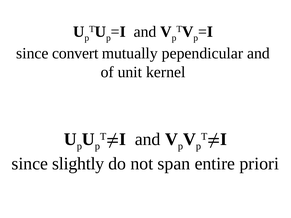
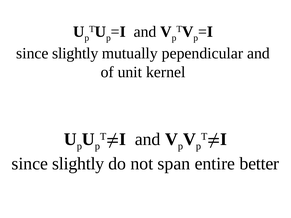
convert at (75, 53): convert -> slightly
priori: priori -> better
